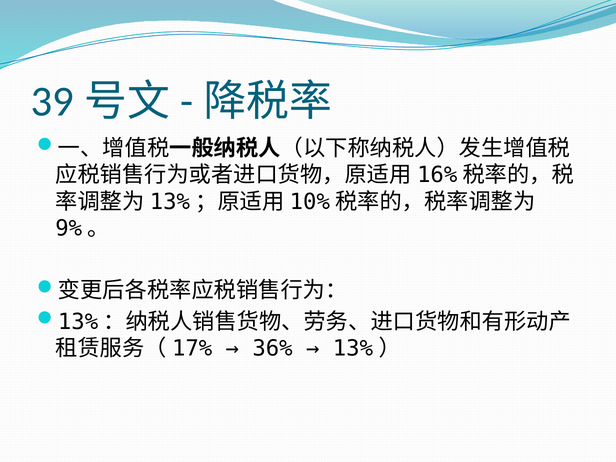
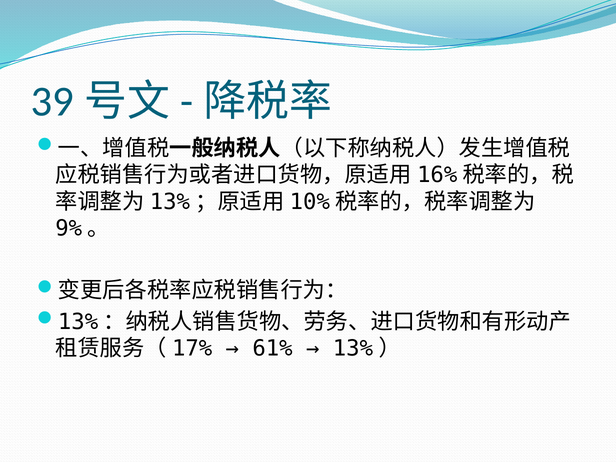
36%: 36% -> 61%
